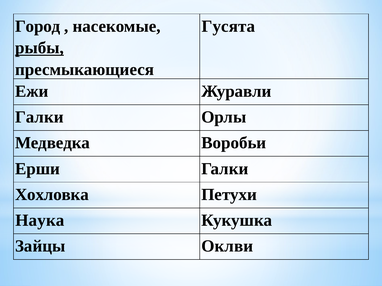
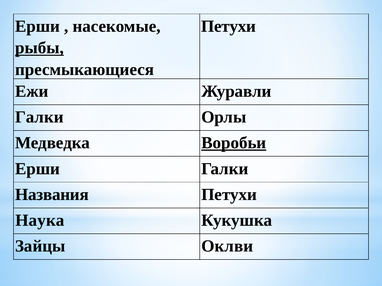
Город at (38, 26): Город -> Ерши
Гусята at (228, 26): Гусята -> Петухи
Воробьи underline: none -> present
Хохловка: Хохловка -> Названия
